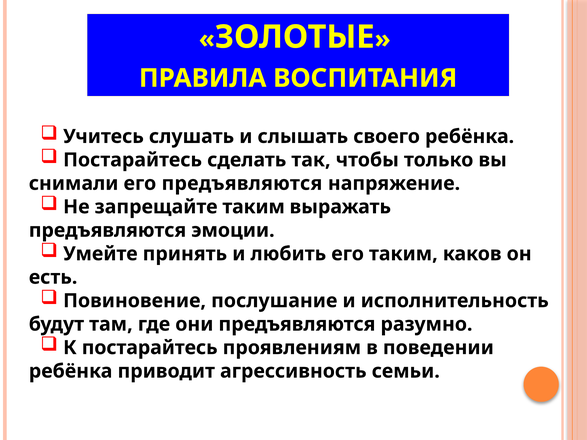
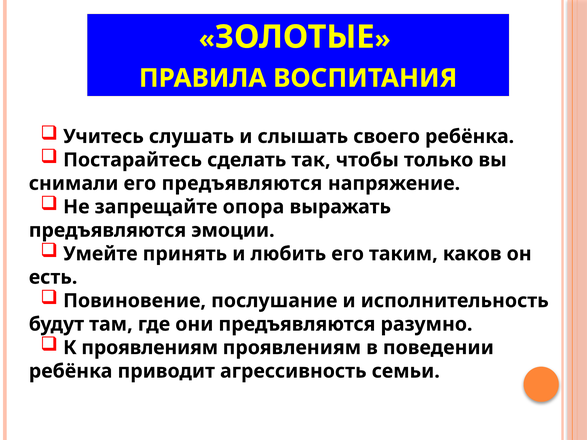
запрещайте таким: таким -> опора
К постарайтесь: постарайтесь -> проявлениям
